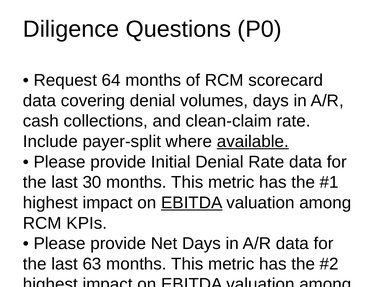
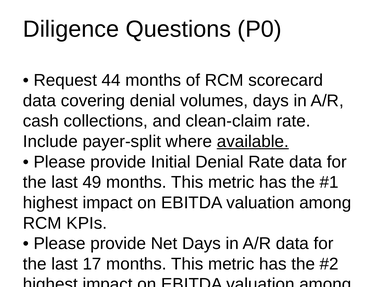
64: 64 -> 44
30: 30 -> 49
EBITDA at (192, 203) underline: present -> none
63: 63 -> 17
